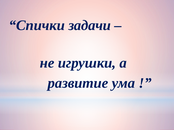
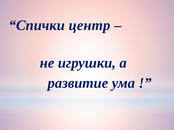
задачи: задачи -> центр
